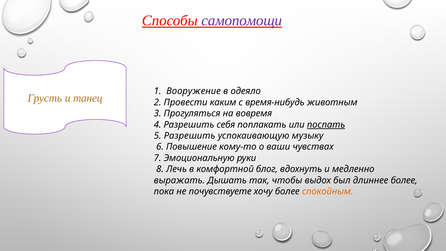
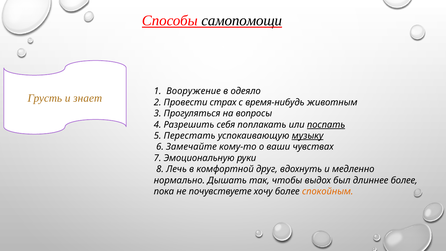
самопомощи colour: purple -> black
танец: танец -> знает
каким: каким -> страх
вовремя: вовремя -> вопросы
5 Разрешить: Разрешить -> Перестать
музыку underline: none -> present
Повышение: Повышение -> Замечайте
блог: блог -> друг
выражать: выражать -> нормально
